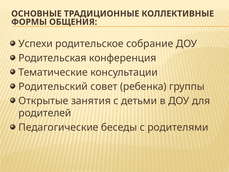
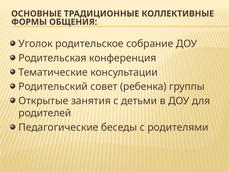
Успехи: Успехи -> Уголок
